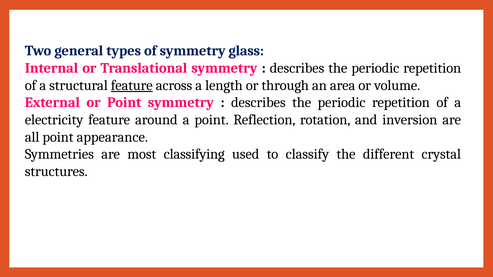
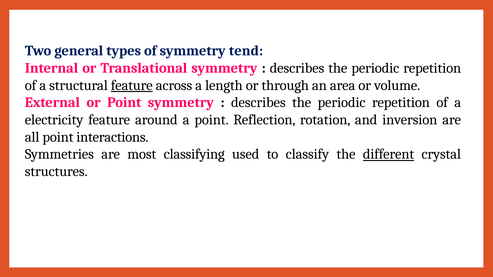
glass: glass -> tend
appearance: appearance -> interactions
different underline: none -> present
